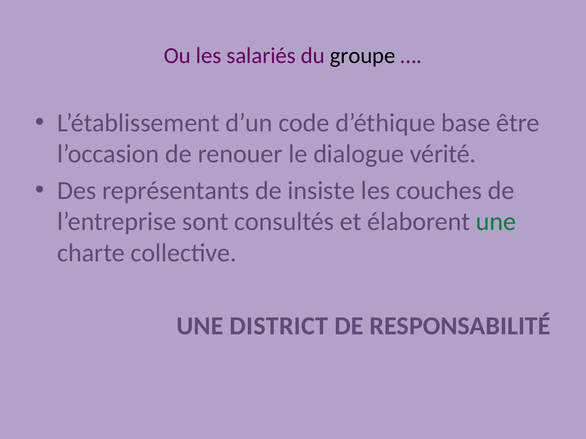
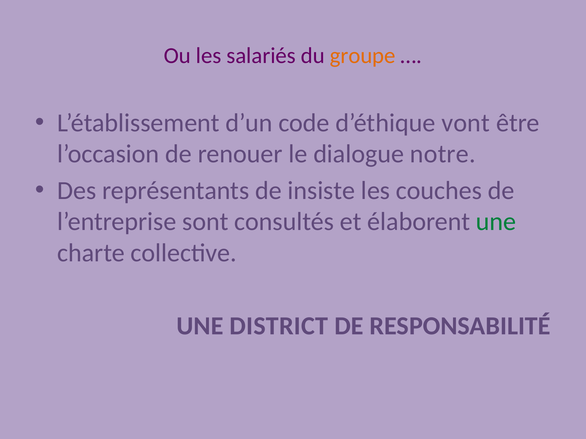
groupe colour: black -> orange
base: base -> vont
vérité: vérité -> notre
